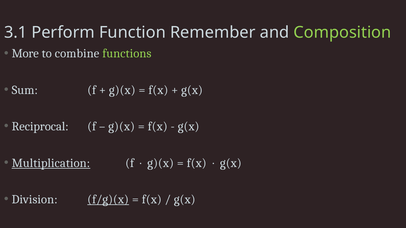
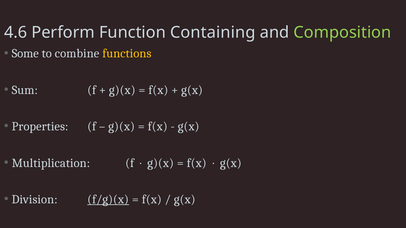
3.1: 3.1 -> 4.6
Remember: Remember -> Containing
More: More -> Some
functions colour: light green -> yellow
Reciprocal: Reciprocal -> Properties
Multiplication underline: present -> none
